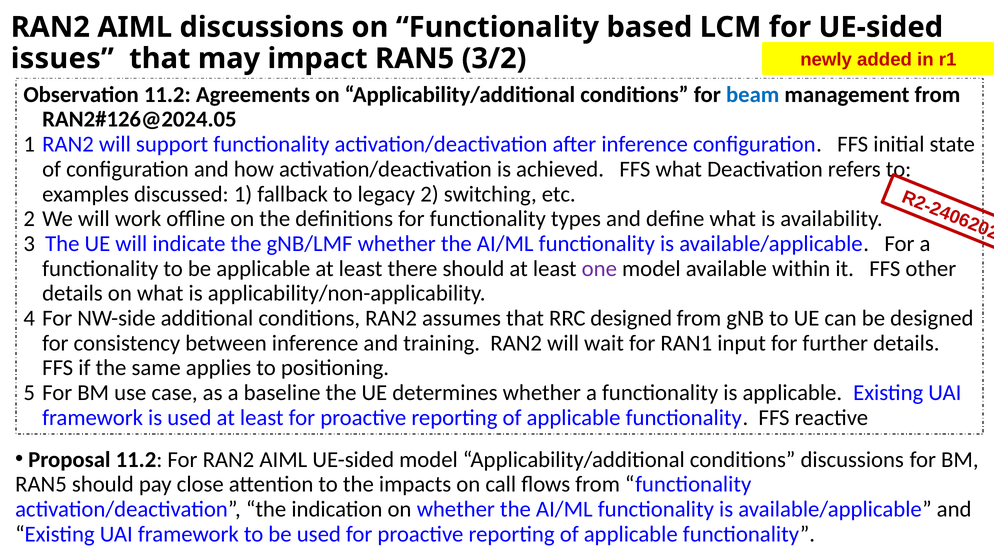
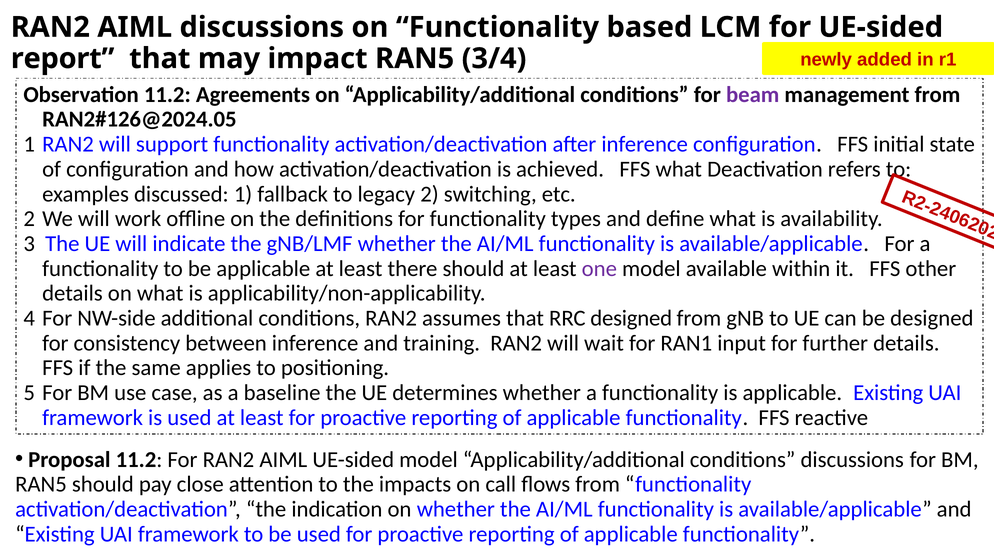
issues: issues -> report
3/2: 3/2 -> 3/4
beam colour: blue -> purple
